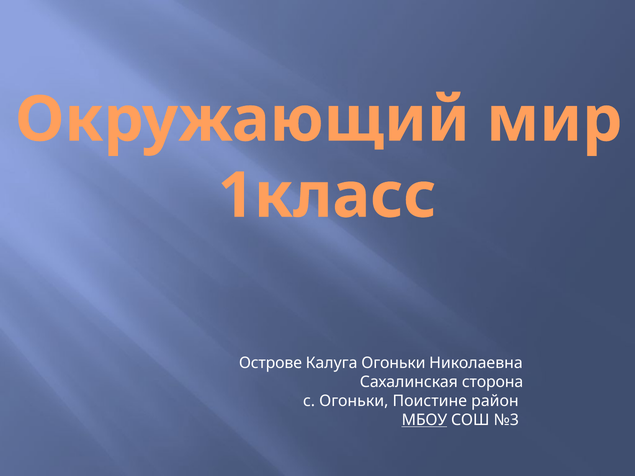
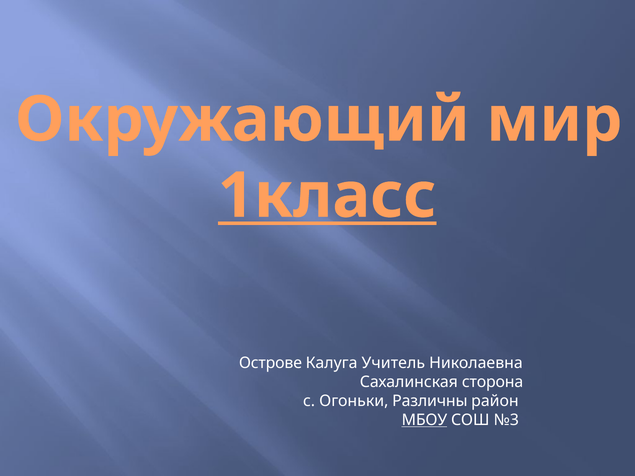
1класс underline: none -> present
Калуга Огоньки: Огоньки -> Учитель
Поистине: Поистине -> Различны
